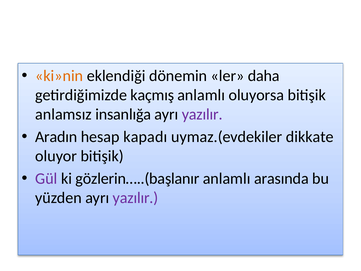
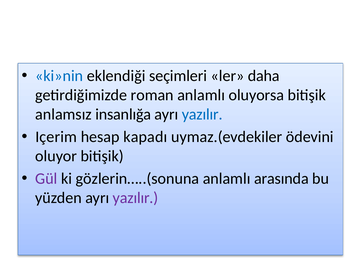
ki»nin colour: orange -> blue
dönemin: dönemin -> seçimleri
kaçmış: kaçmış -> roman
yazılır at (202, 114) colour: purple -> blue
Aradın: Aradın -> Içerim
dikkate: dikkate -> ödevini
gözlerin…..(başlanır: gözlerin…..(başlanır -> gözlerin…..(sonuna
